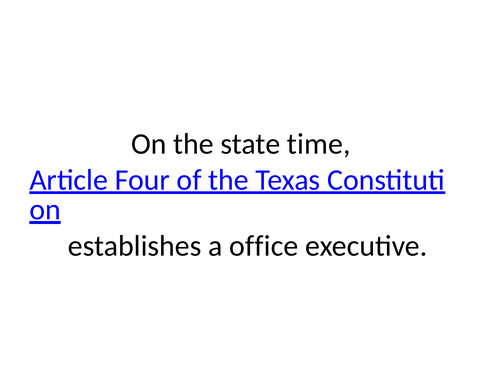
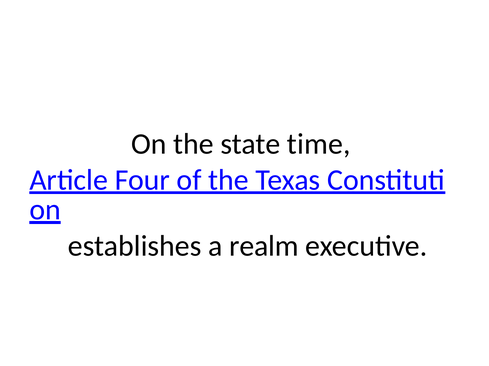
office: office -> realm
